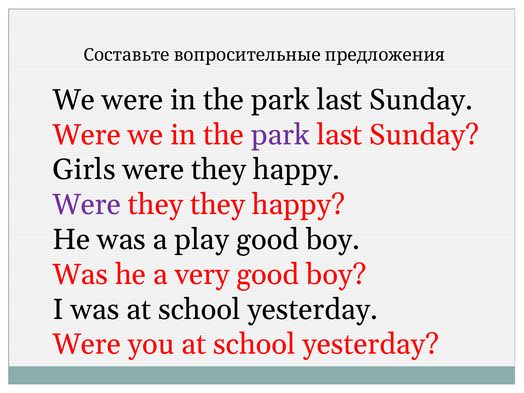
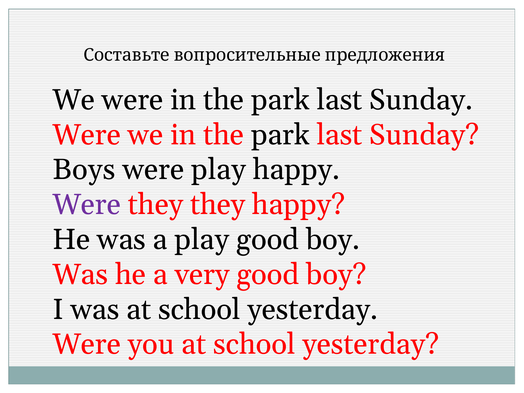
park at (280, 135) colour: purple -> black
Girls: Girls -> Boys
they at (219, 170): they -> play
